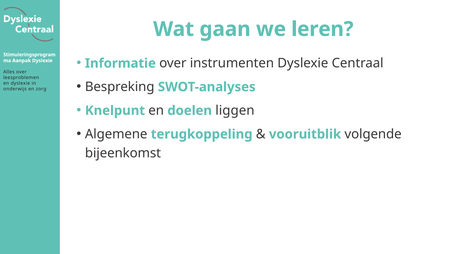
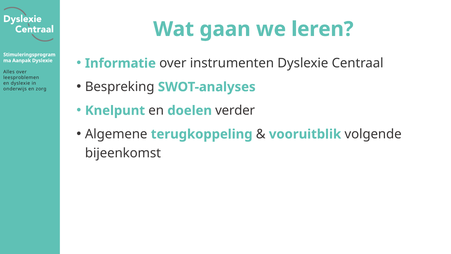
liggen: liggen -> verder
